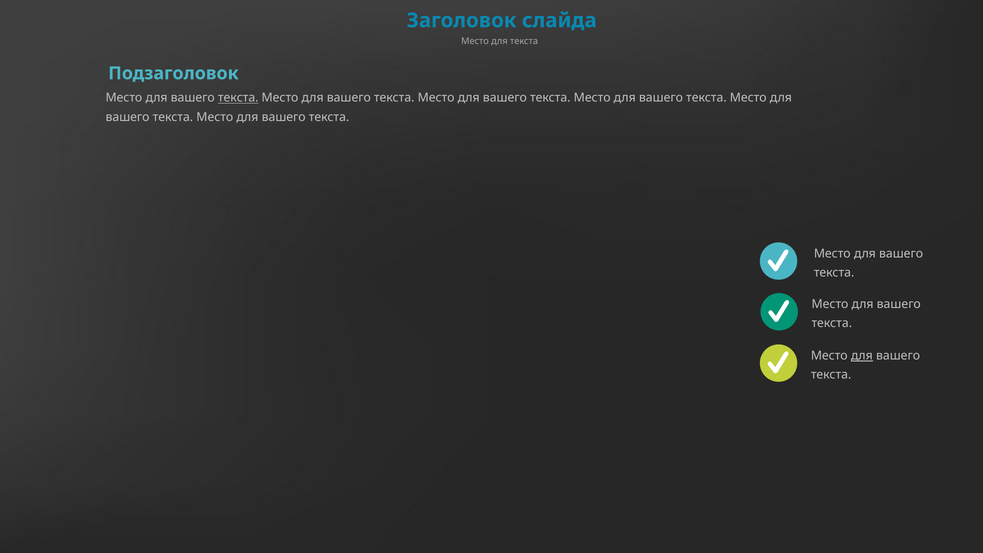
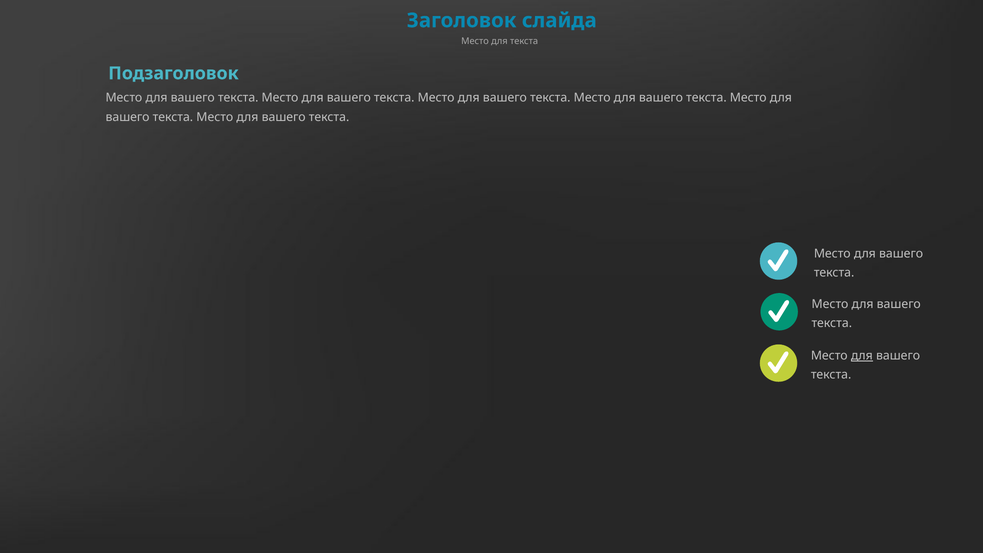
текста at (238, 98) underline: present -> none
